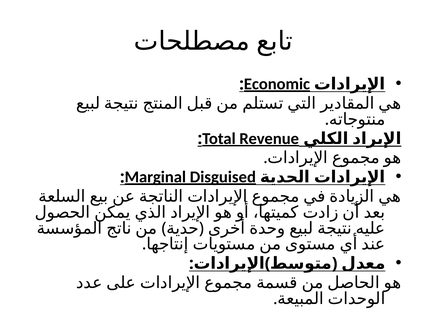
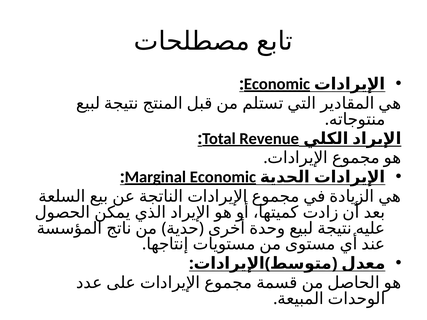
Marginal Disguised: Disguised -> Economic
